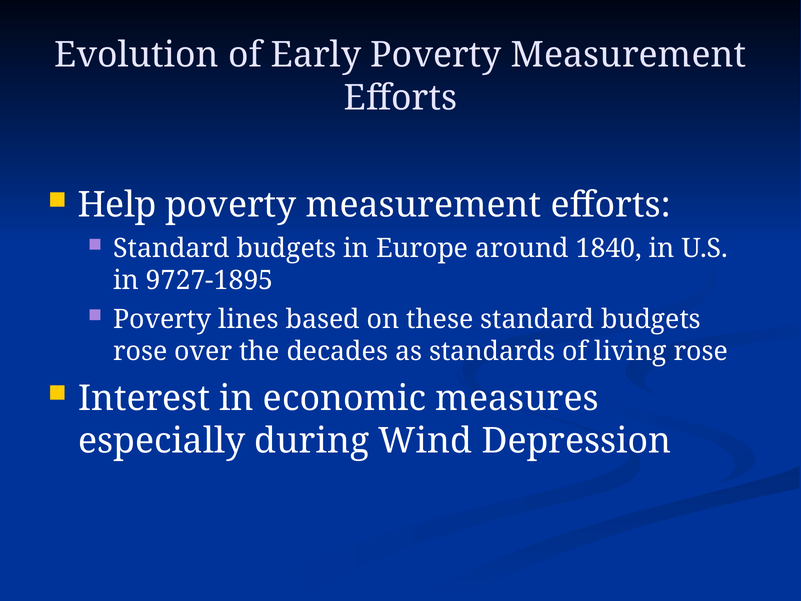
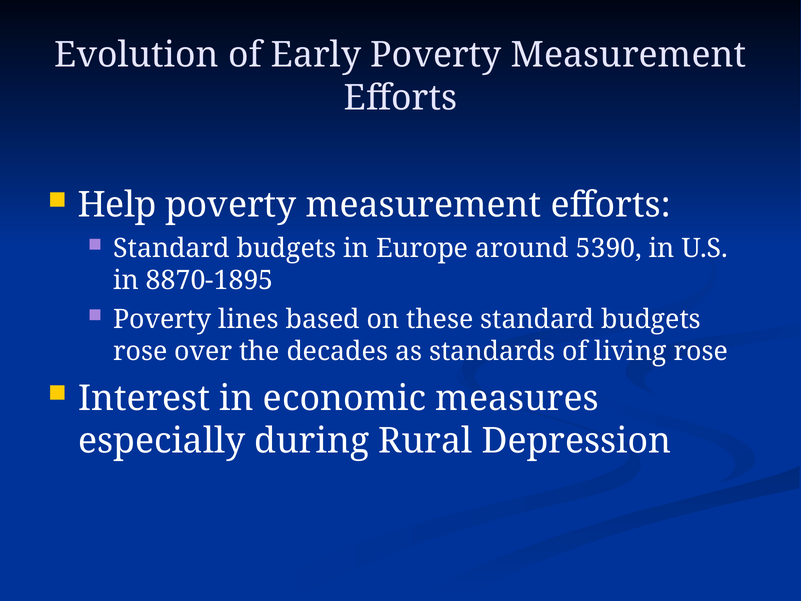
1840: 1840 -> 5390
9727-1895: 9727-1895 -> 8870-1895
Wind: Wind -> Rural
